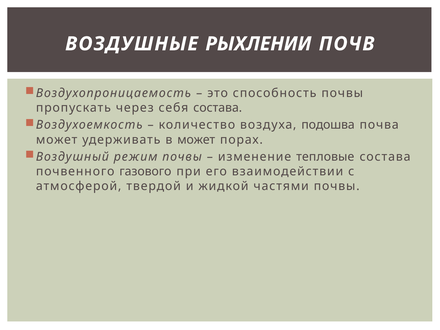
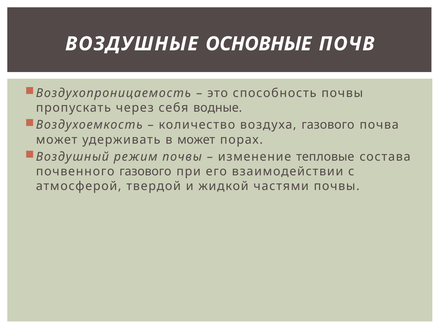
РЫХЛЕНИИ: РЫХЛЕНИИ -> ОСНОВНЫЕ
себя состава: состава -> водные
воздуха подошва: подошва -> газового
